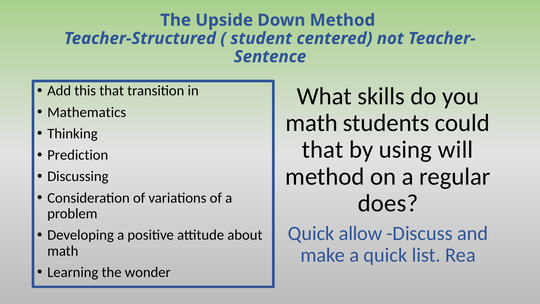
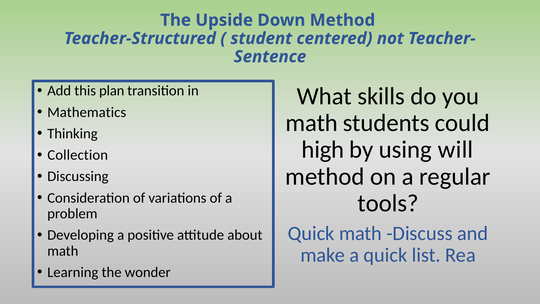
this that: that -> plan
that at (323, 150): that -> high
Prediction: Prediction -> Collection
does: does -> tools
Quick allow: allow -> math
